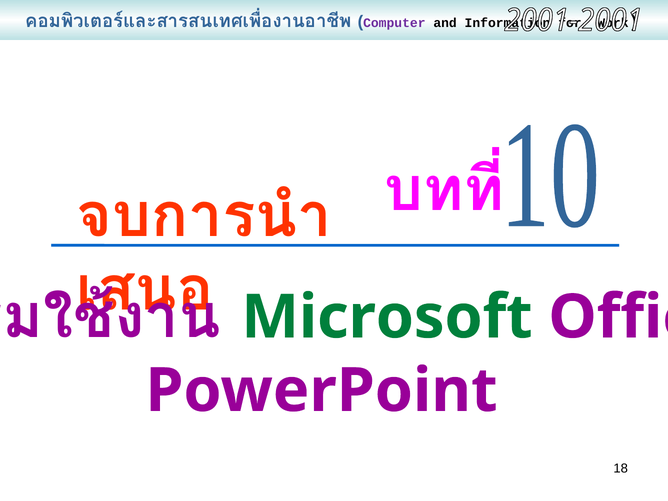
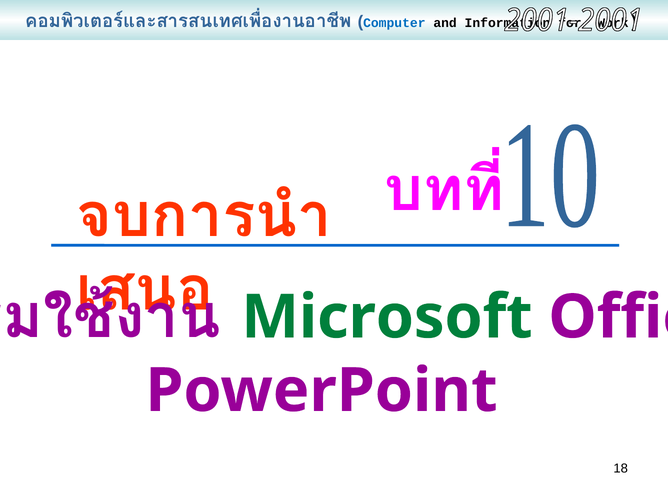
Computer colour: purple -> blue
